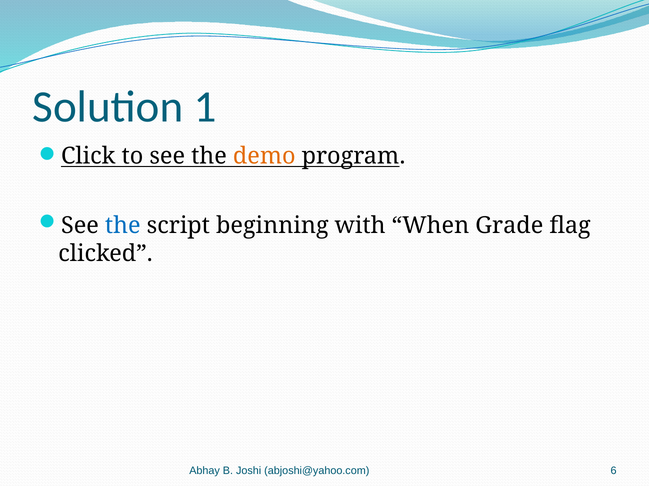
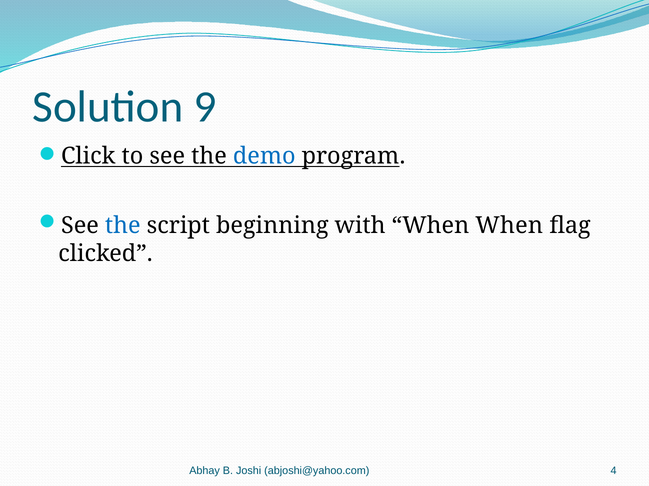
1: 1 -> 9
demo colour: orange -> blue
When Grade: Grade -> When
6: 6 -> 4
